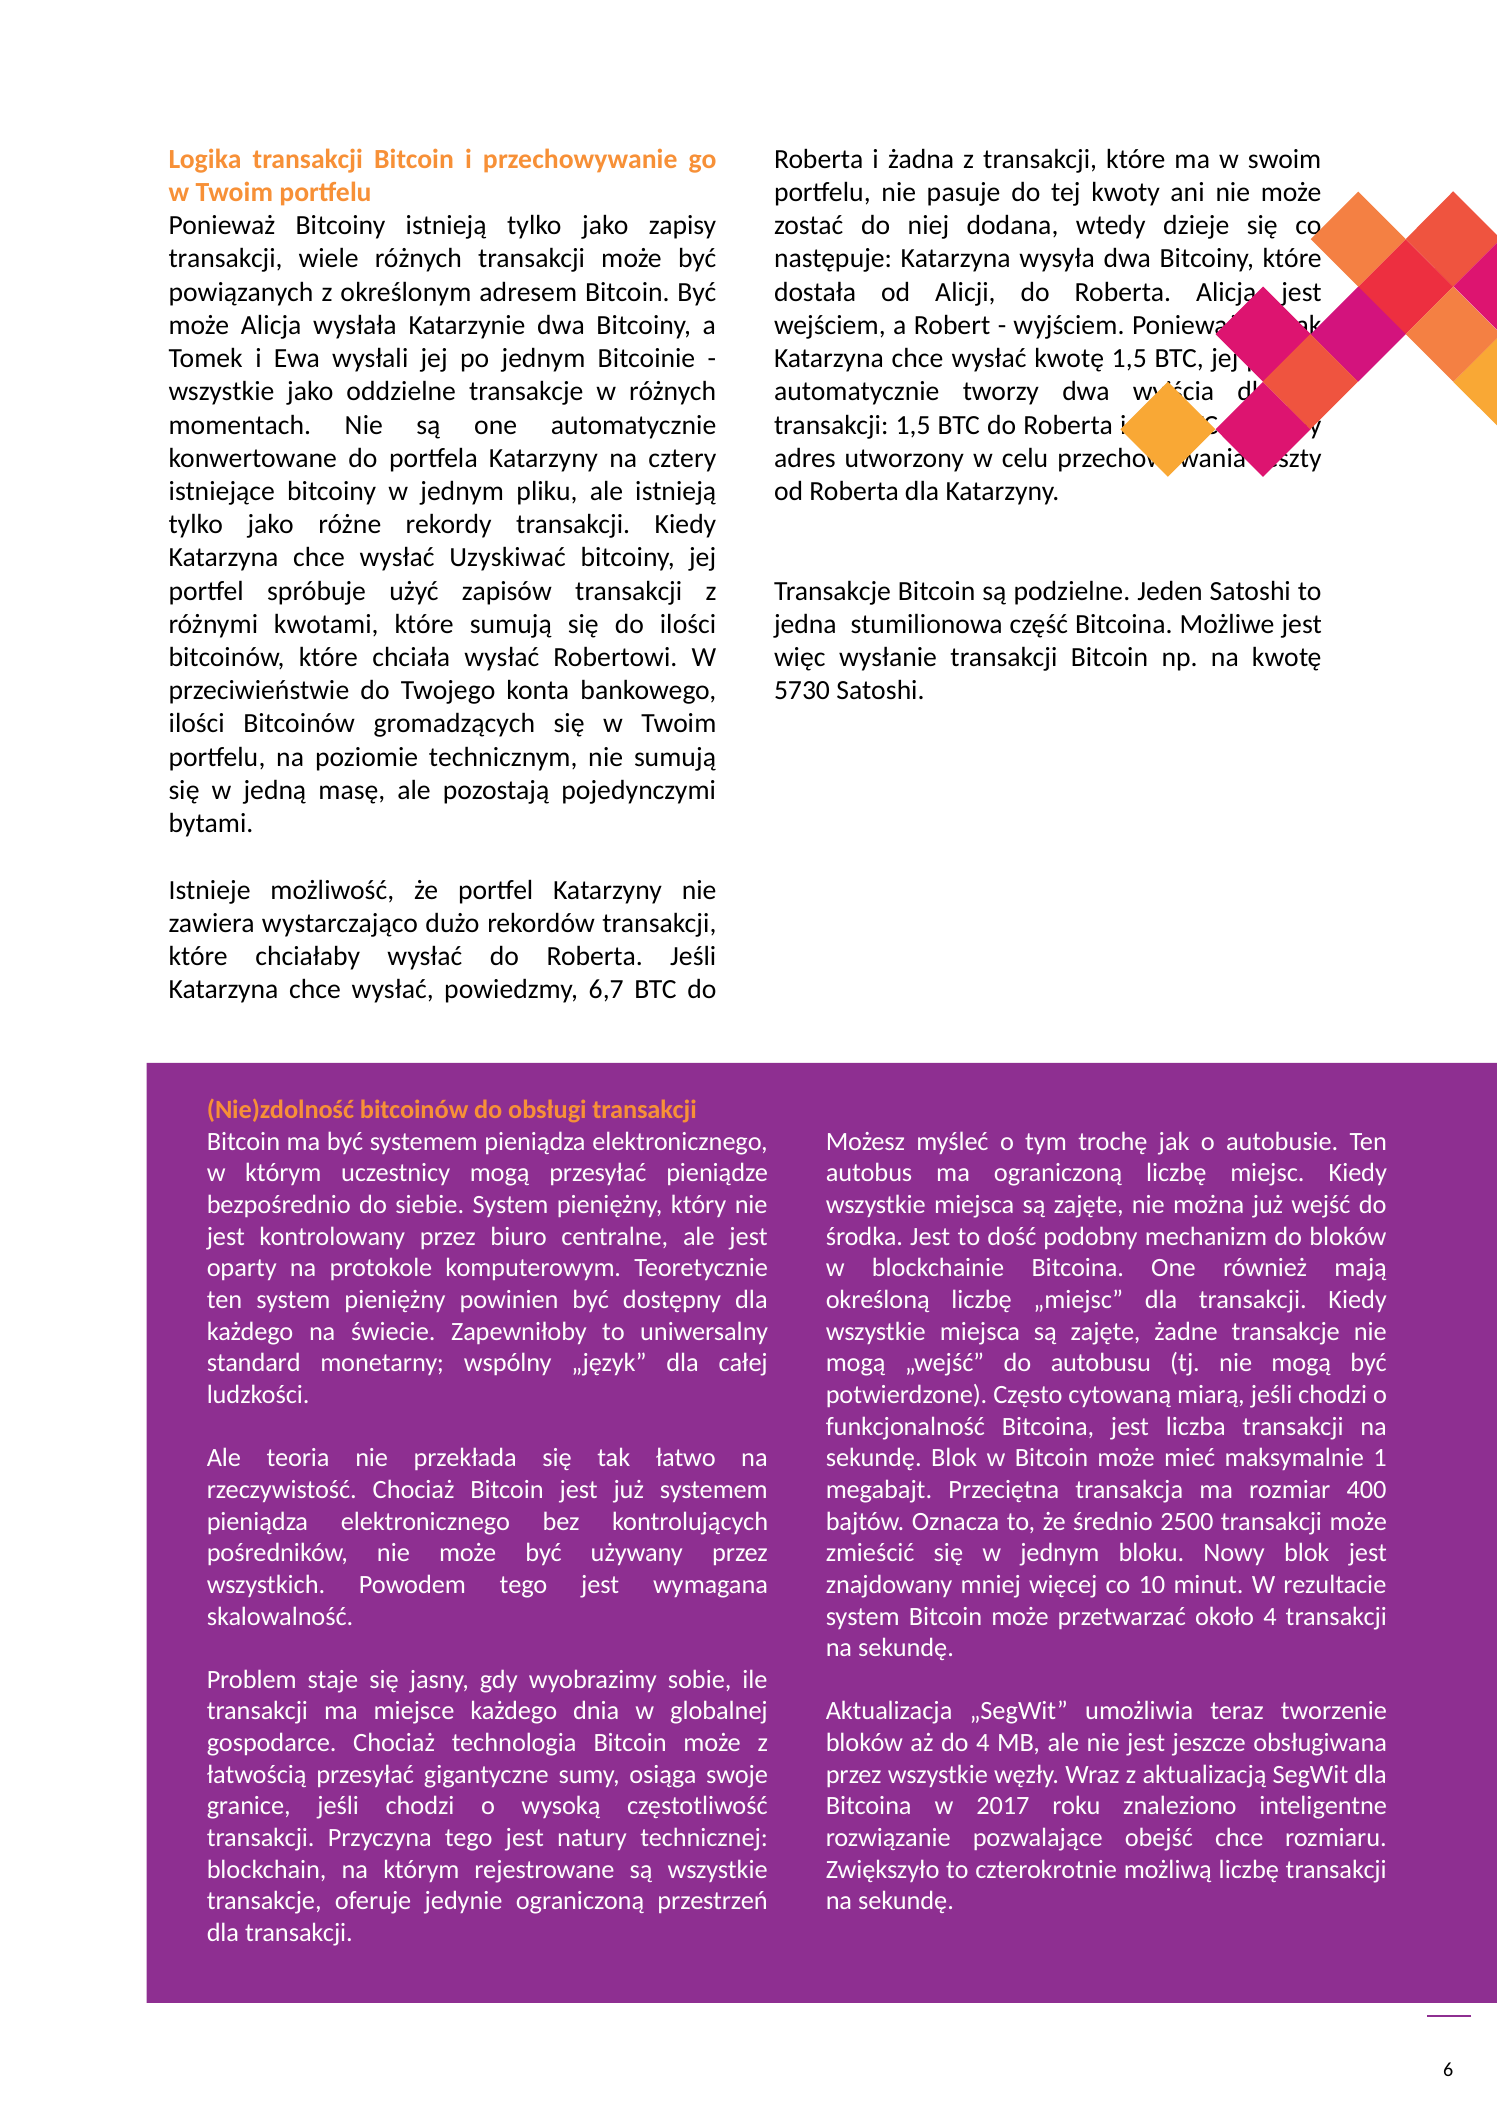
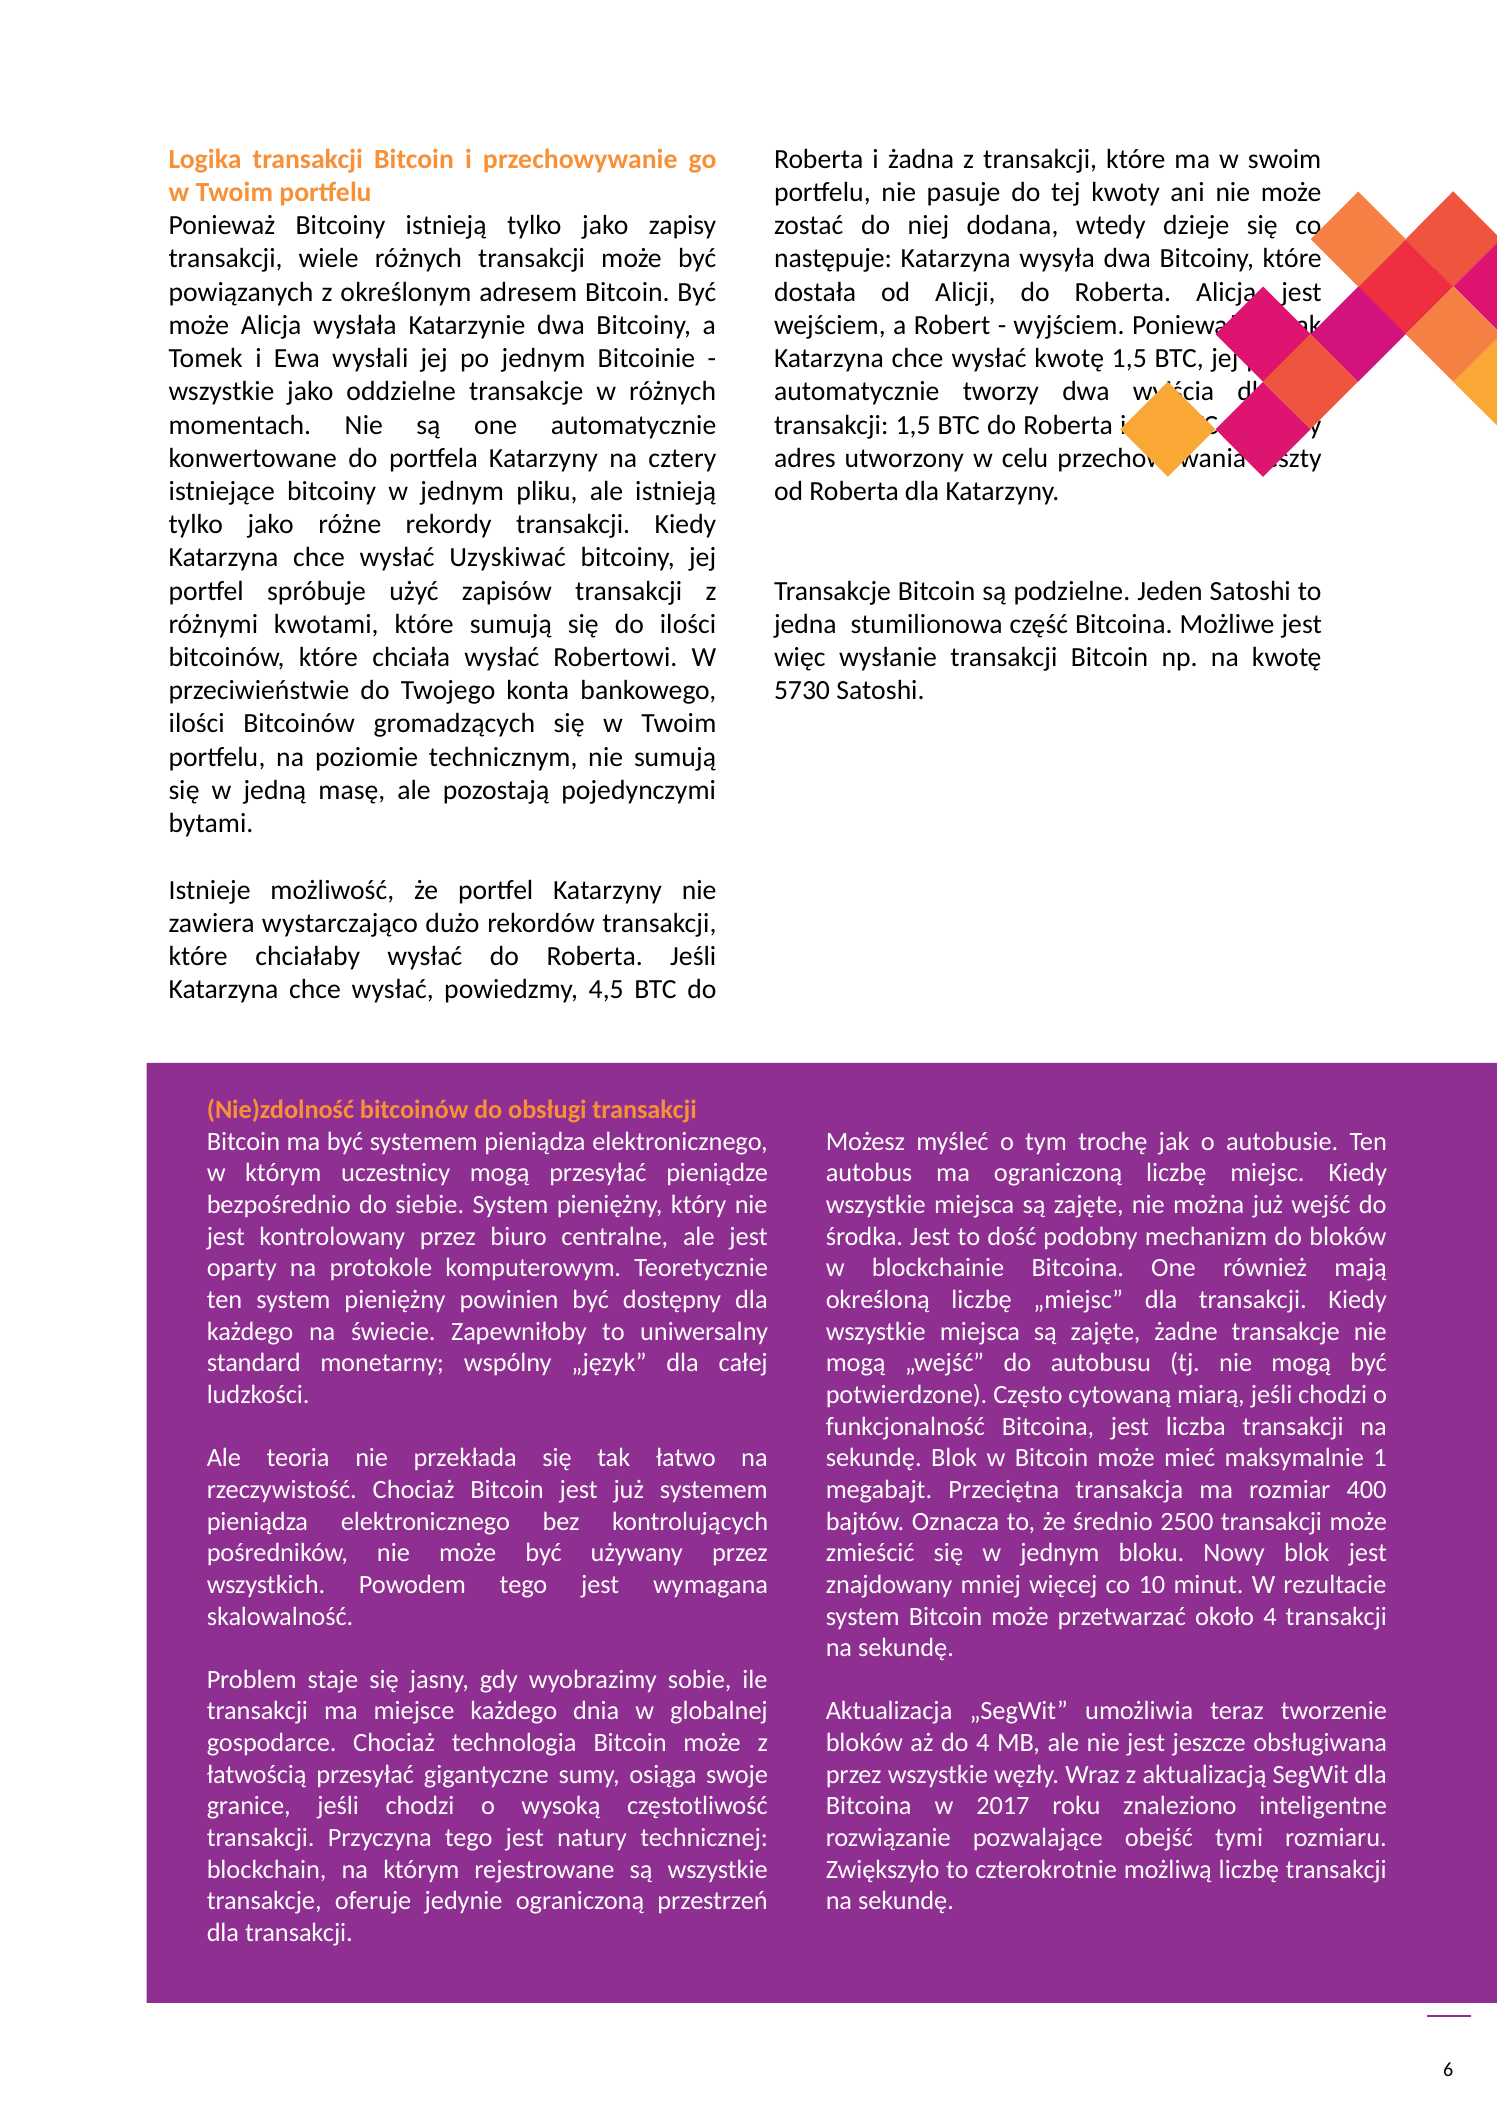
6,7: 6,7 -> 4,5
obejść chce: chce -> tymi
